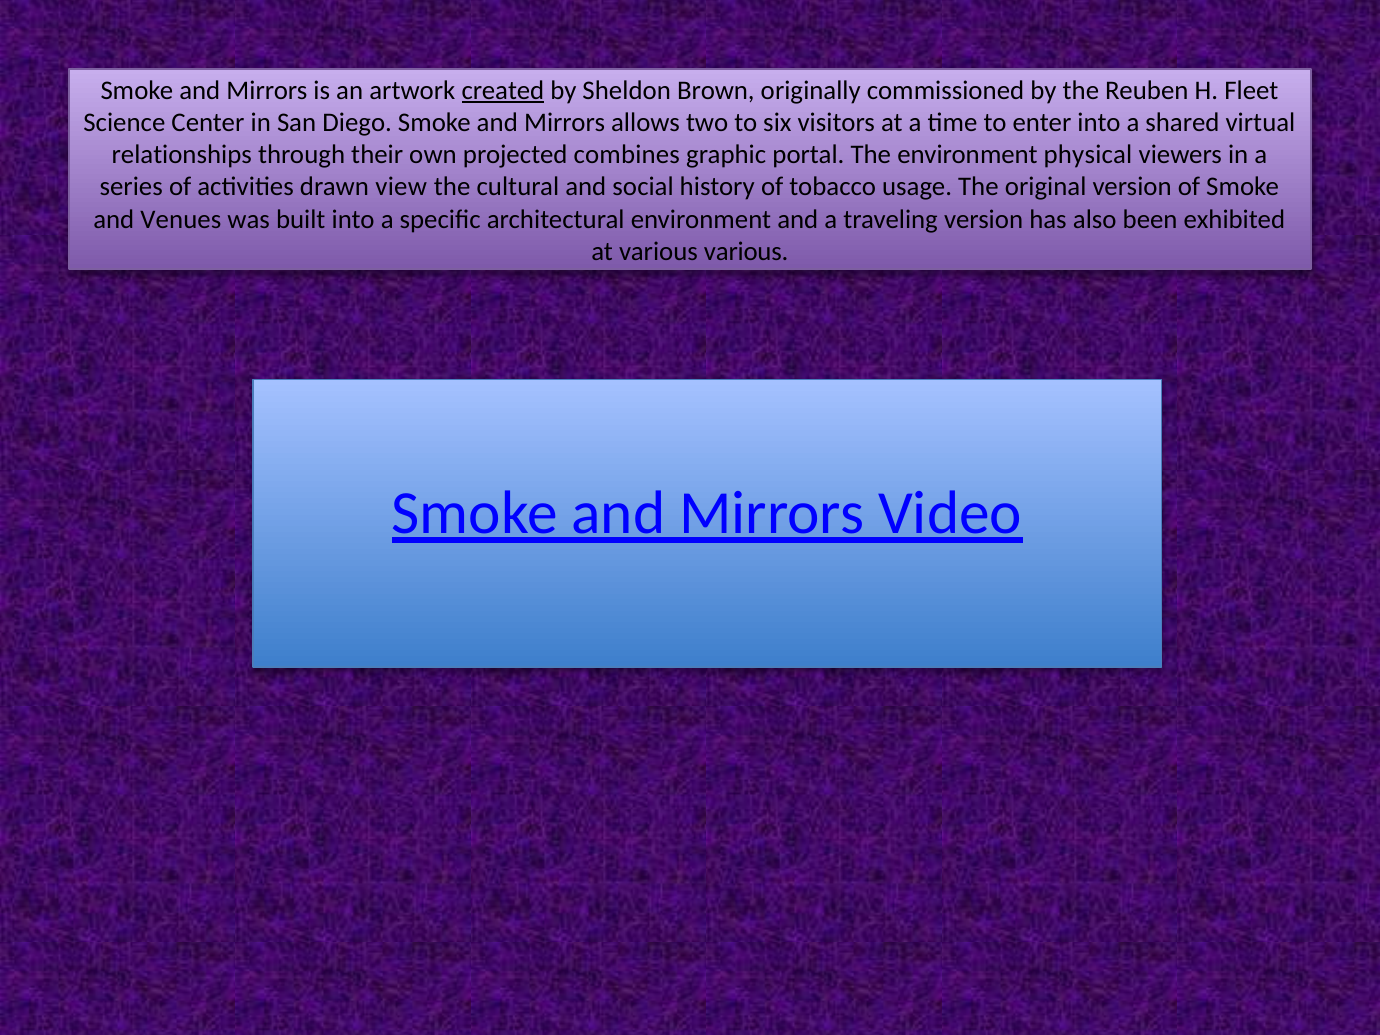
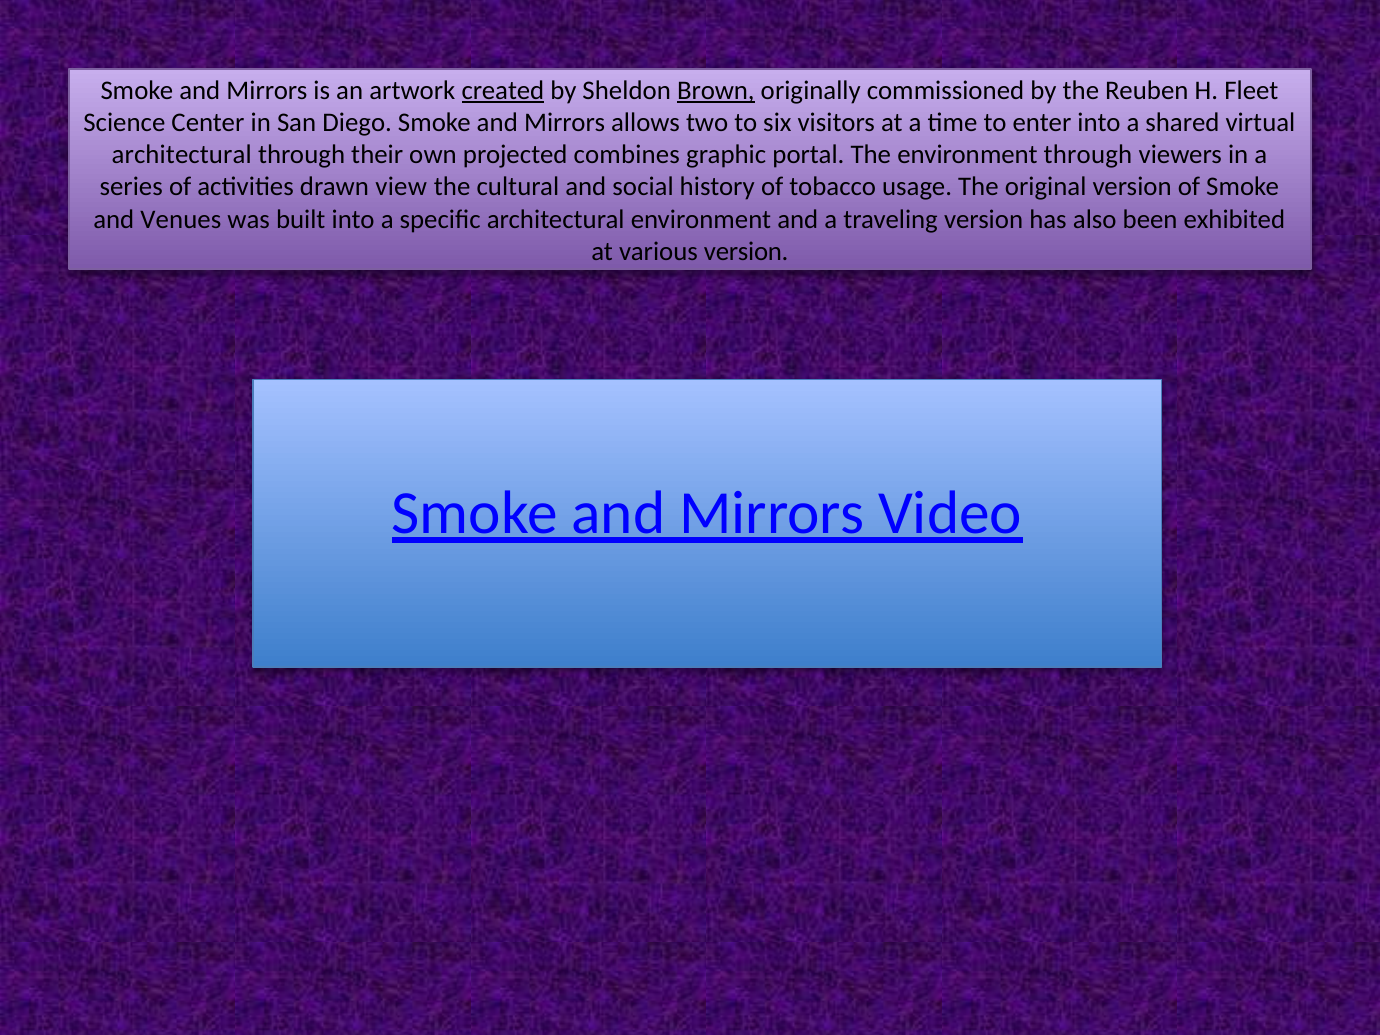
Brown underline: none -> present
relationships at (182, 155): relationships -> architectural
environment physical: physical -> through
various various: various -> version
